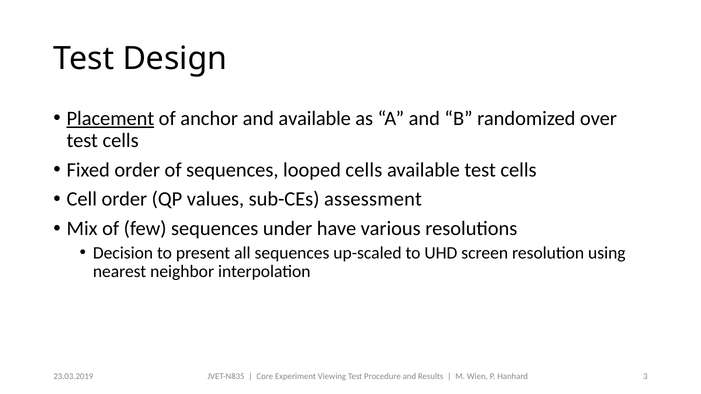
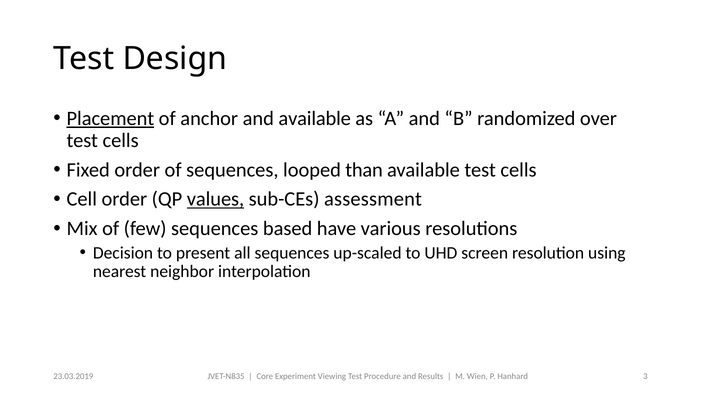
looped cells: cells -> than
values underline: none -> present
under: under -> based
